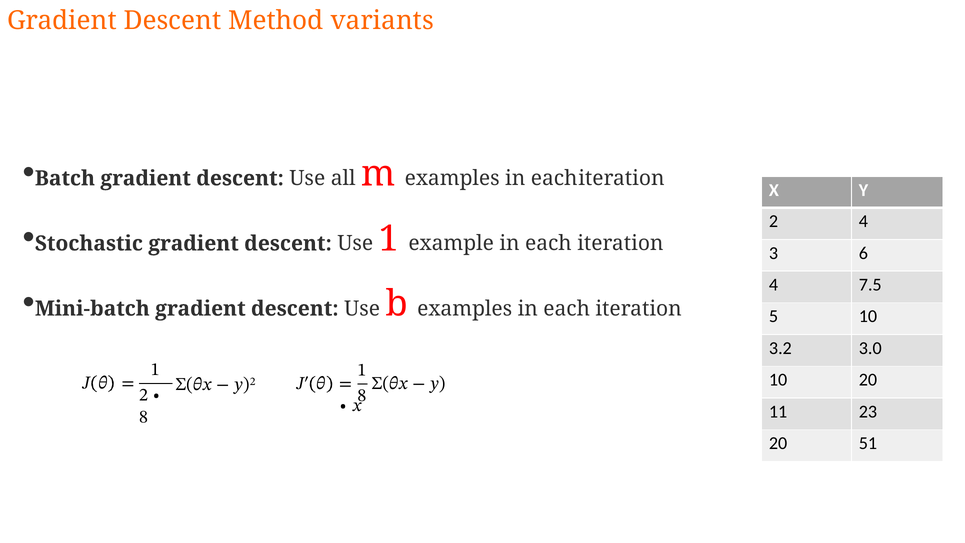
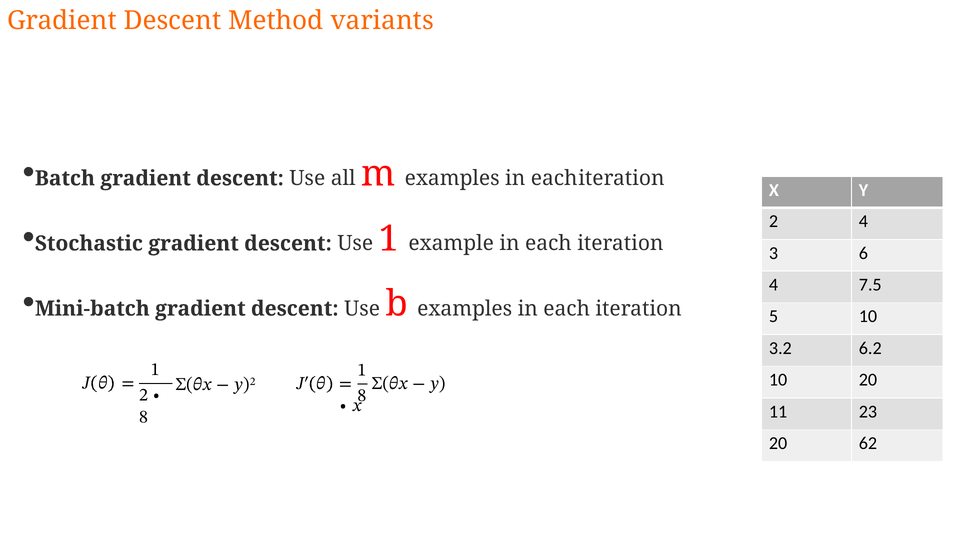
3.0: 3.0 -> 6.2
51: 51 -> 62
